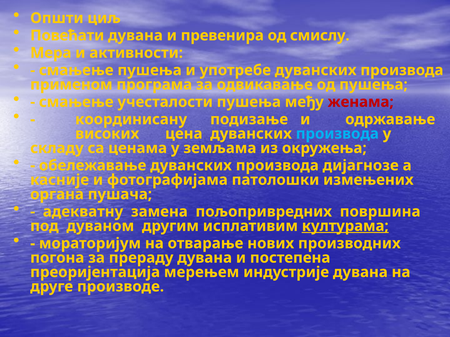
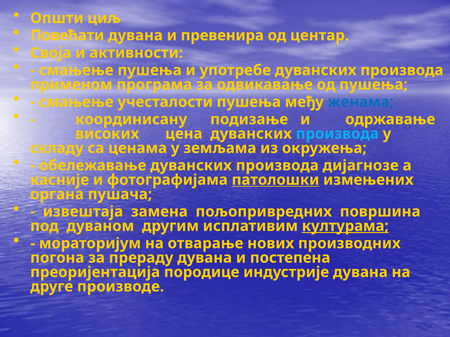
смислу: смислу -> центар
Мера: Мера -> Своја
женама colour: red -> blue
патолошки underline: none -> present
адекватну: адекватну -> извештаја
мерењем: мерењем -> породице
